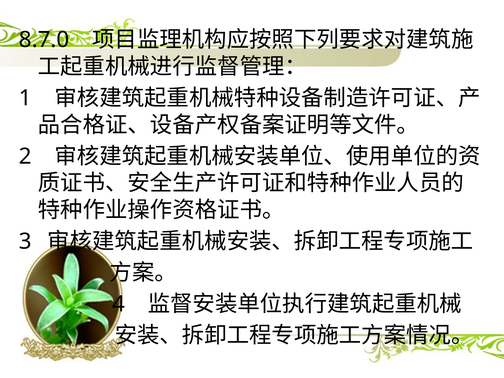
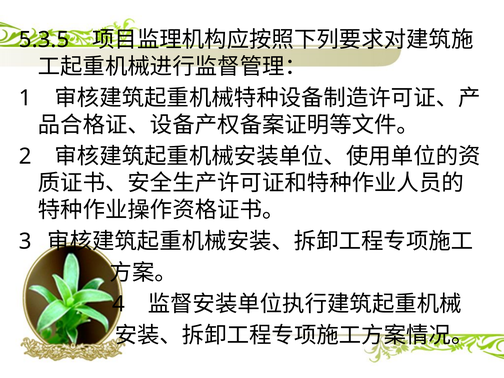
8.7.0: 8.7.0 -> 5.3.5
